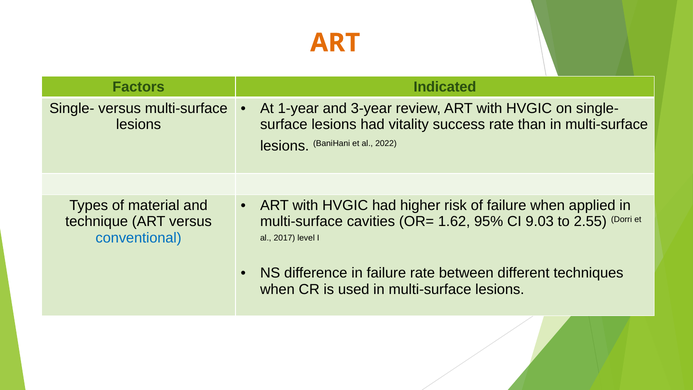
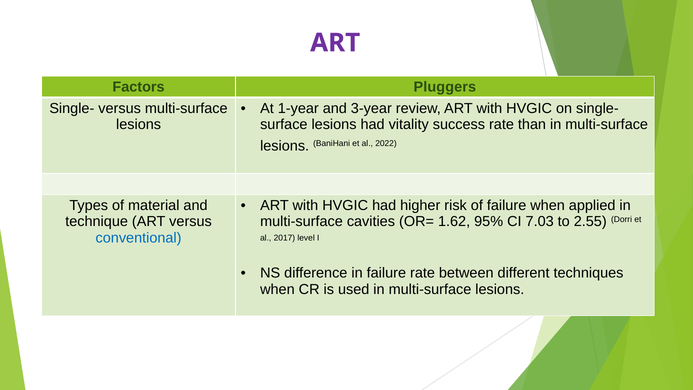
ART at (335, 43) colour: orange -> purple
Indicated: Indicated -> Pluggers
9.03: 9.03 -> 7.03
